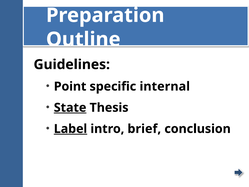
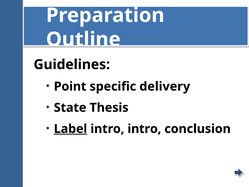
internal: internal -> delivery
State underline: present -> none
intro brief: brief -> intro
